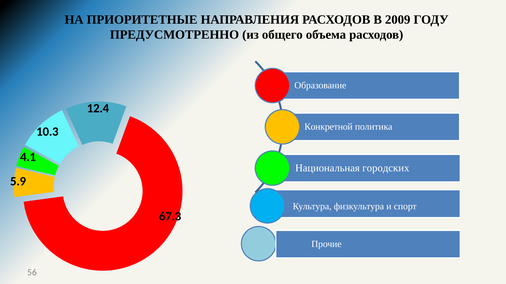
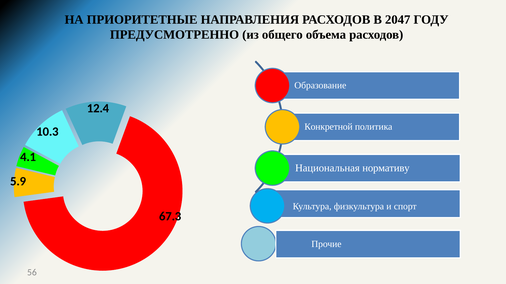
2009: 2009 -> 2047
городских: городских -> нормативу
